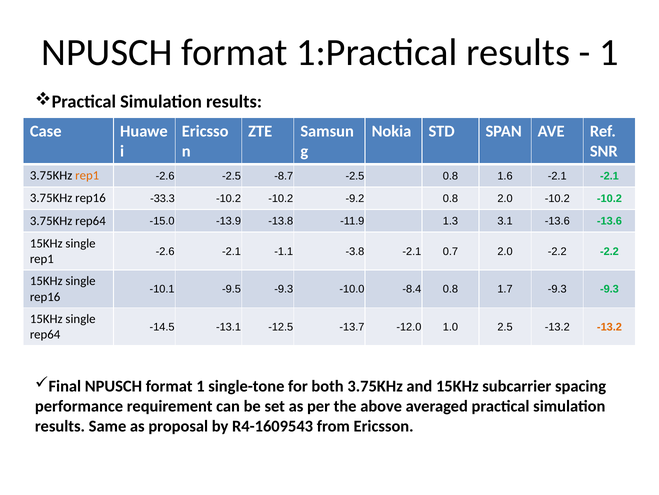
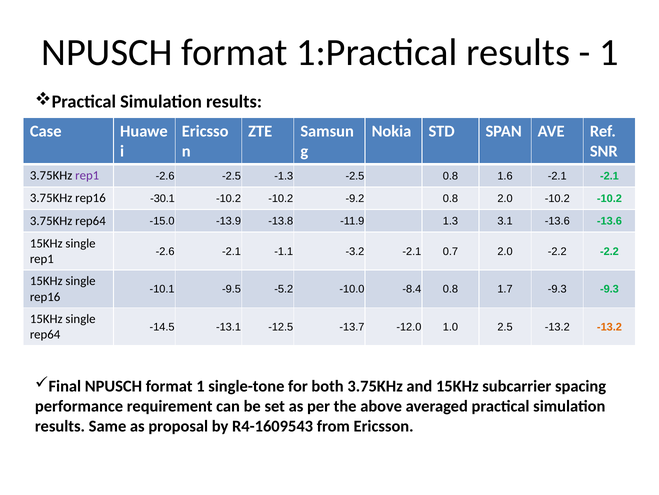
rep1 at (87, 175) colour: orange -> purple
-8.7: -8.7 -> -1.3
-33.3: -33.3 -> -30.1
-3.8: -3.8 -> -3.2
-9.5 -9.3: -9.3 -> -5.2
